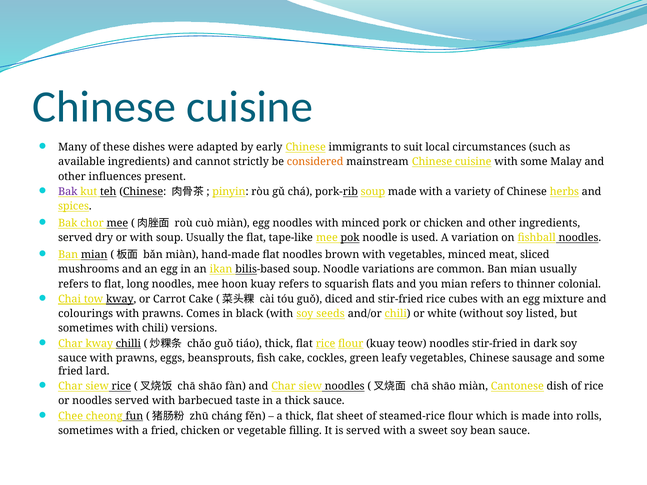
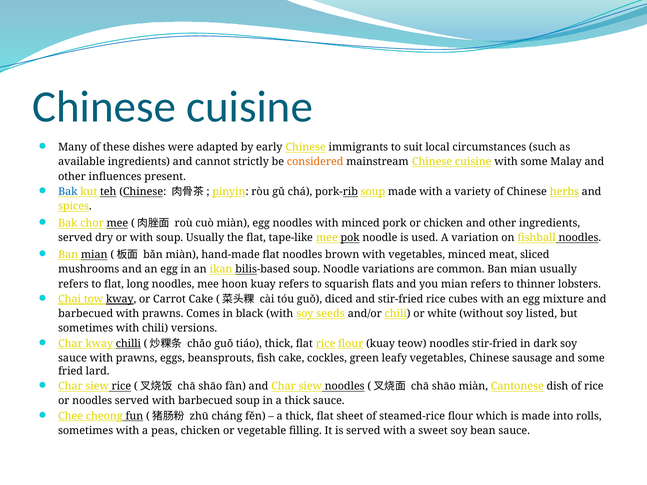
Bak at (68, 192) colour: purple -> blue
colonial: colonial -> lobsters
colourings at (86, 314): colourings -> barbecued
barbecued taste: taste -> soup
a fried: fried -> peas
